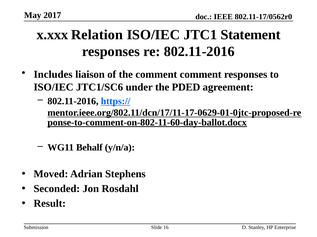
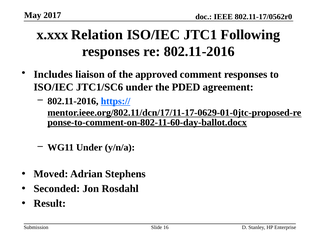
Statement: Statement -> Following
the comment: comment -> approved
WG11 Behalf: Behalf -> Under
